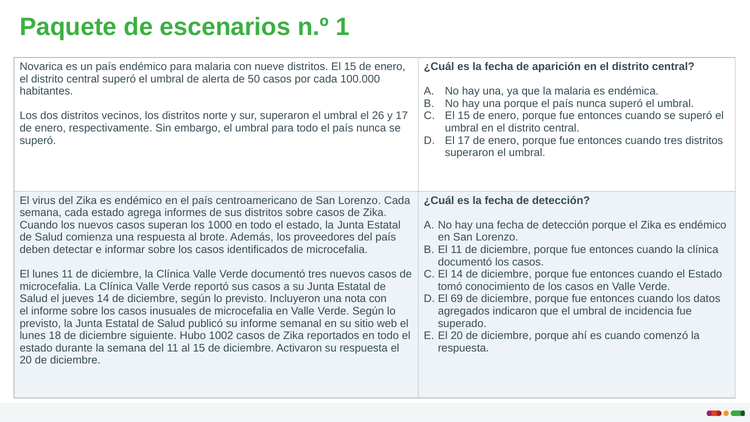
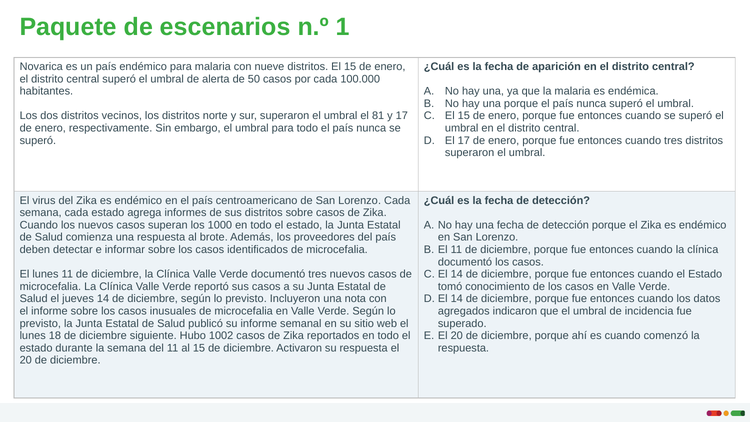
26: 26 -> 81
69 at (457, 299): 69 -> 14
